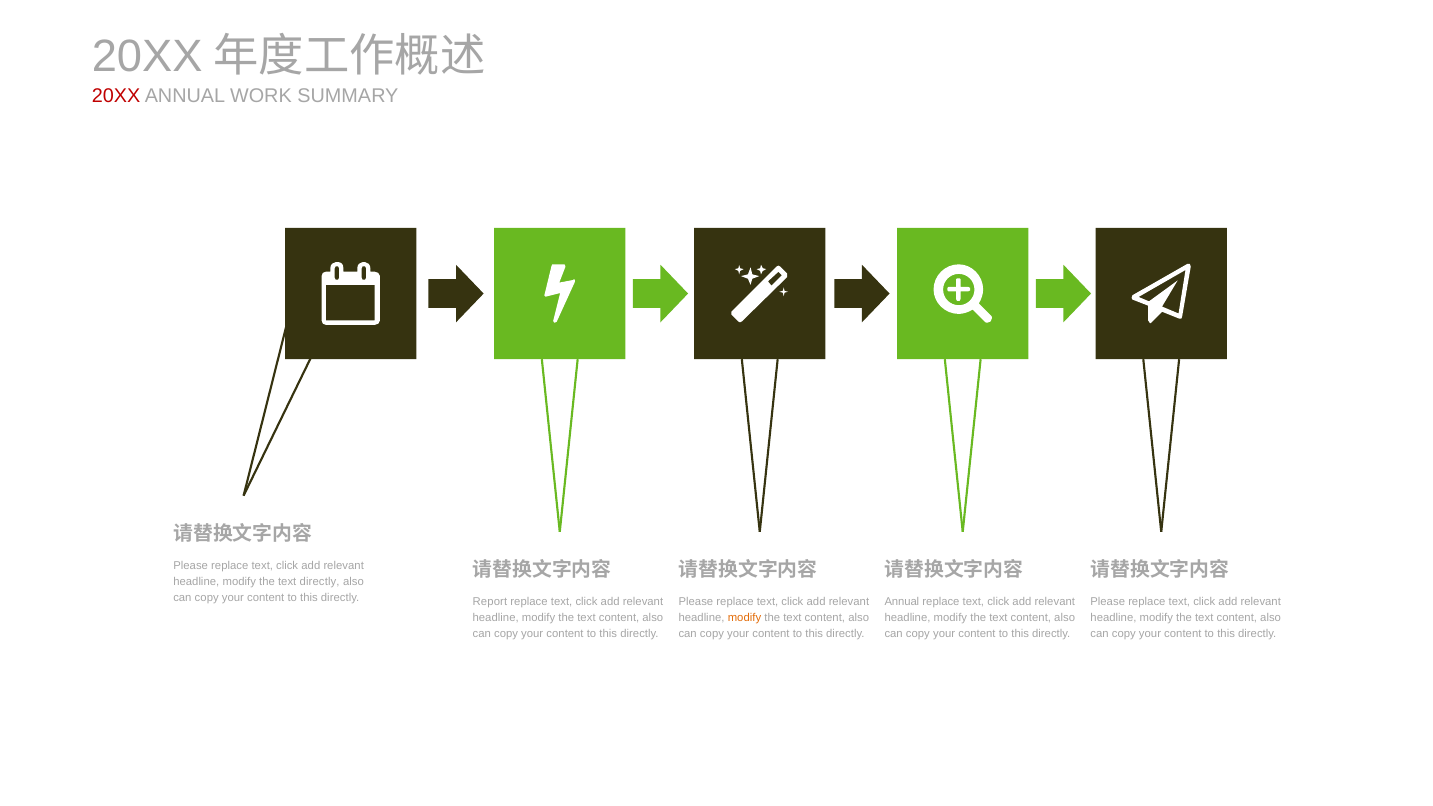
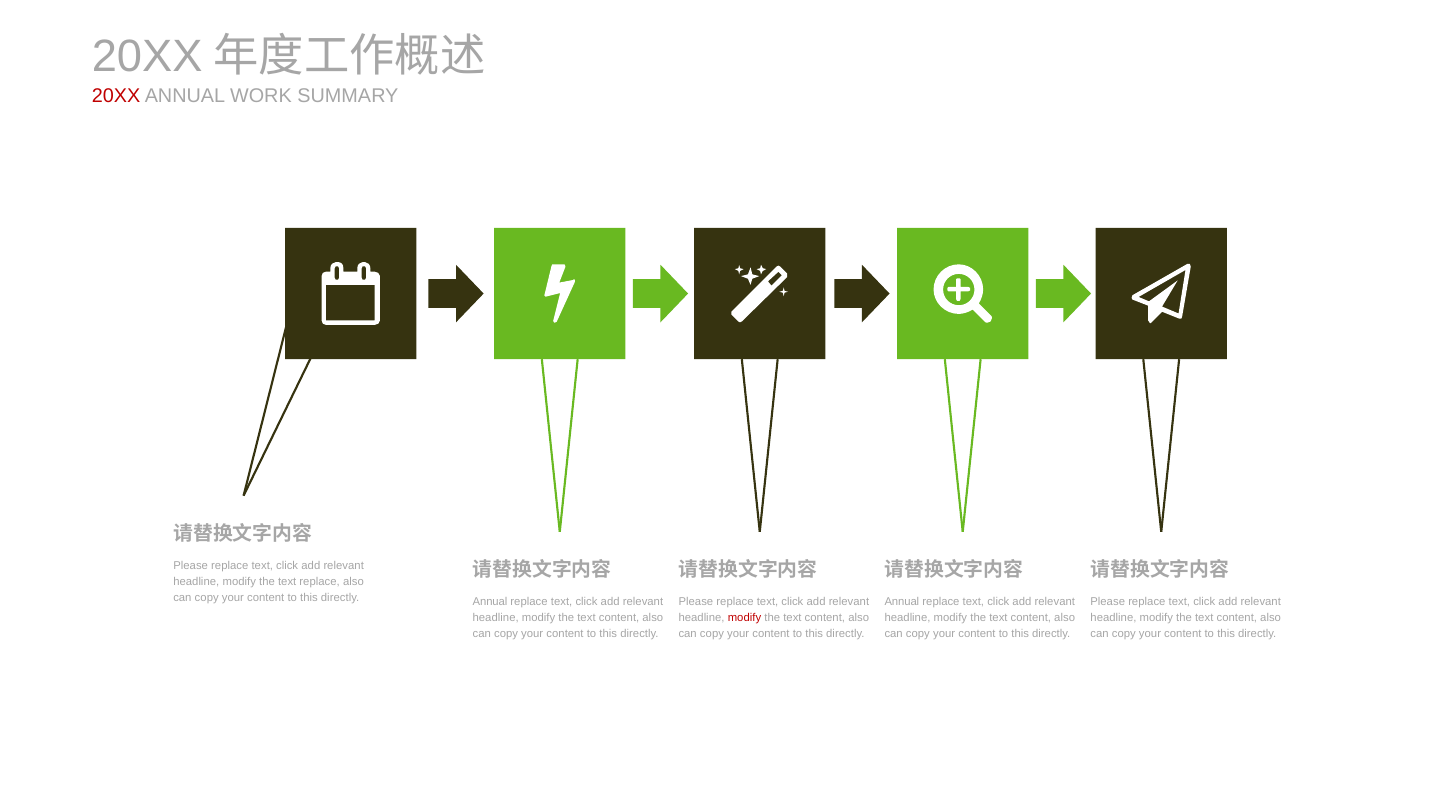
text directly: directly -> replace
Report at (490, 602): Report -> Annual
modify at (744, 618) colour: orange -> red
